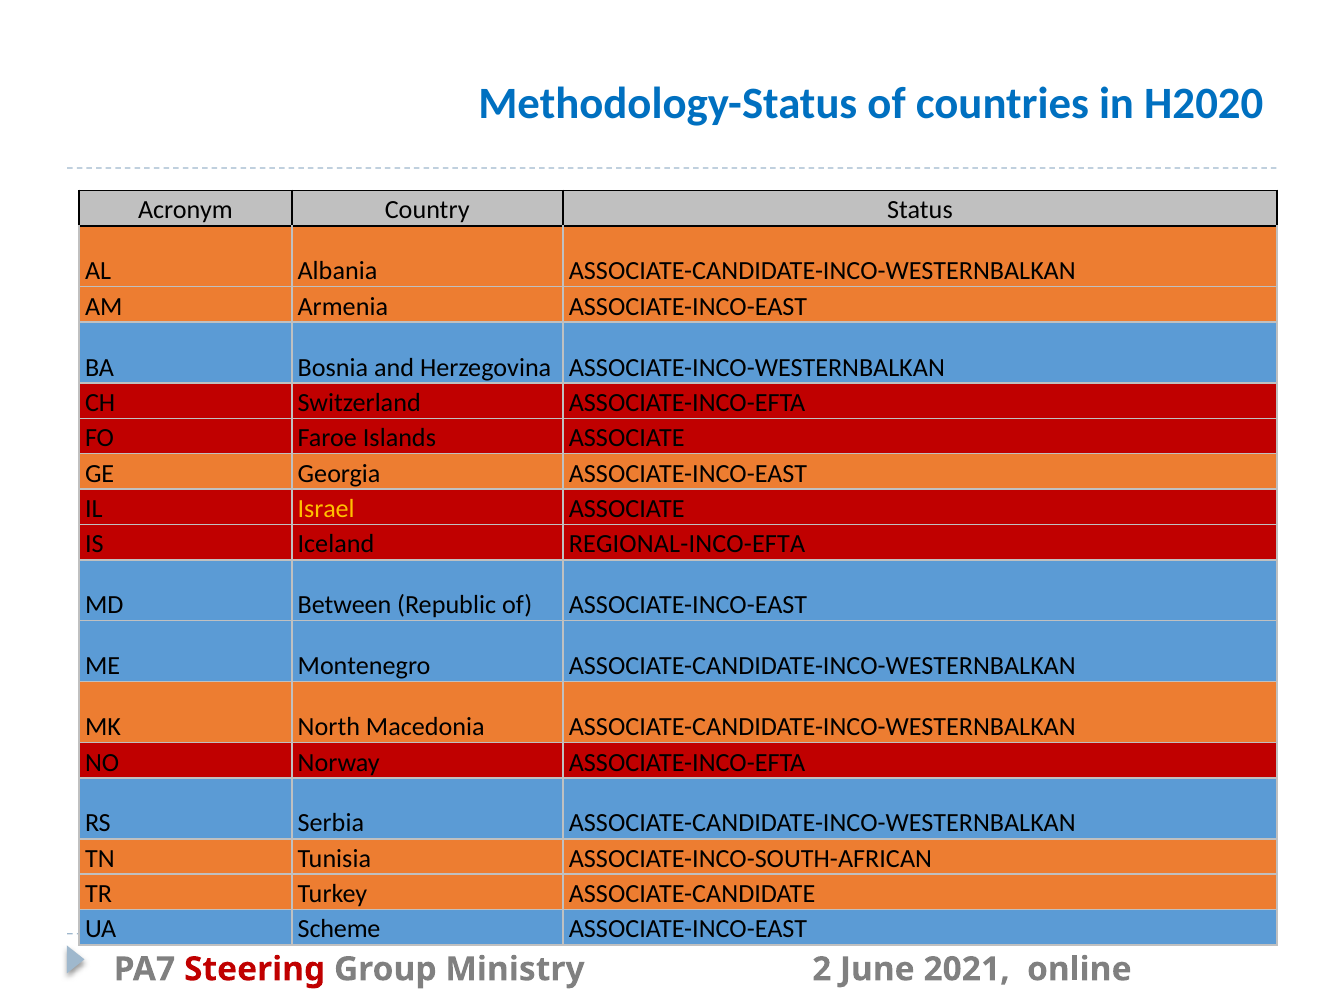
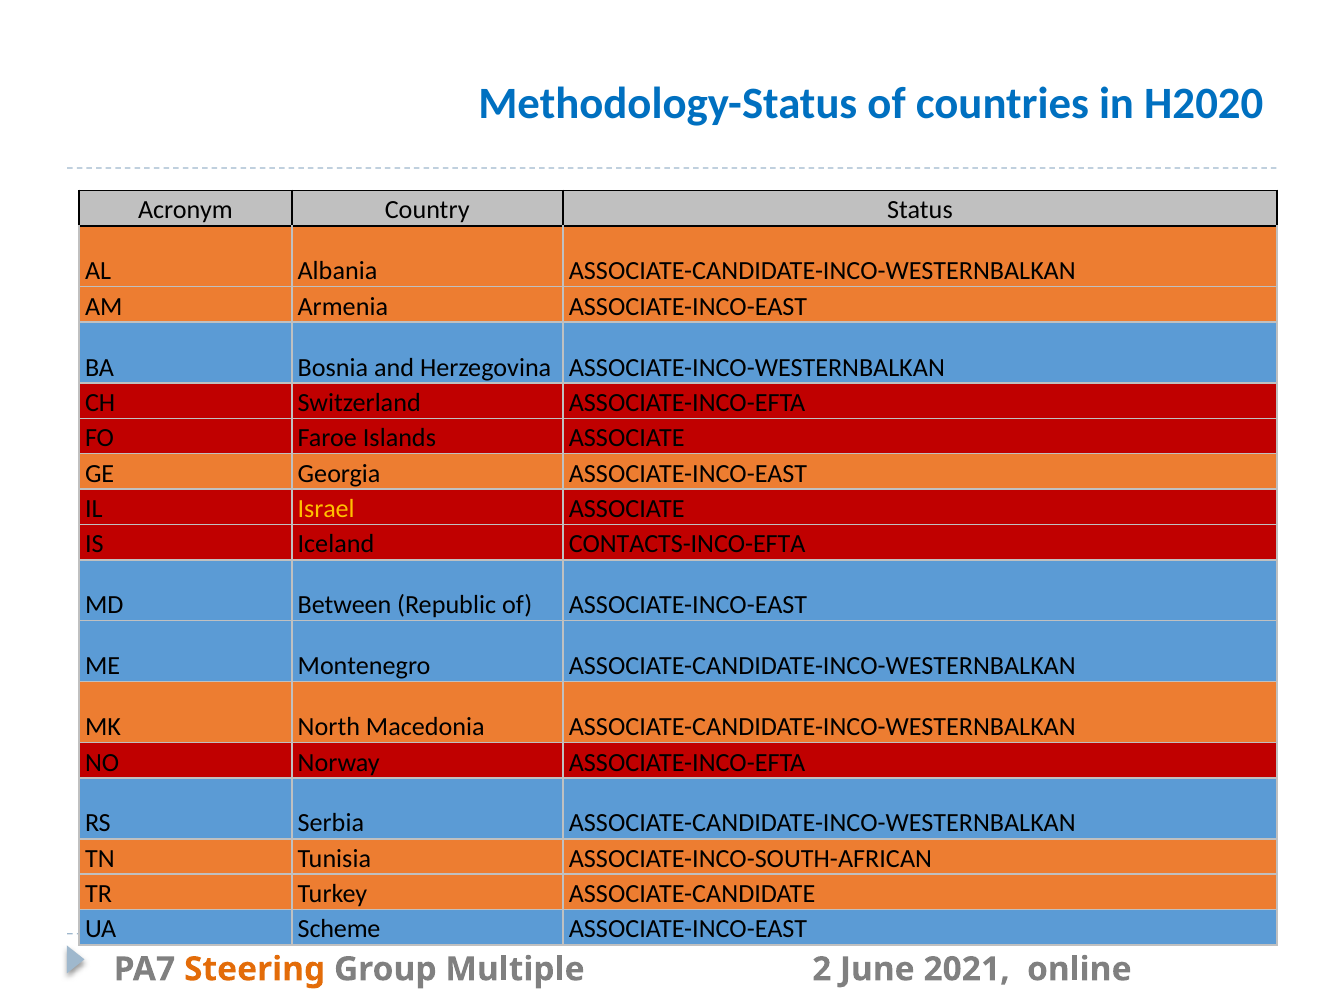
REGIONAL-INCO-EFTA: REGIONAL-INCO-EFTA -> CONTACTS-INCO-EFTA
Steering colour: red -> orange
Ministry: Ministry -> Multiple
